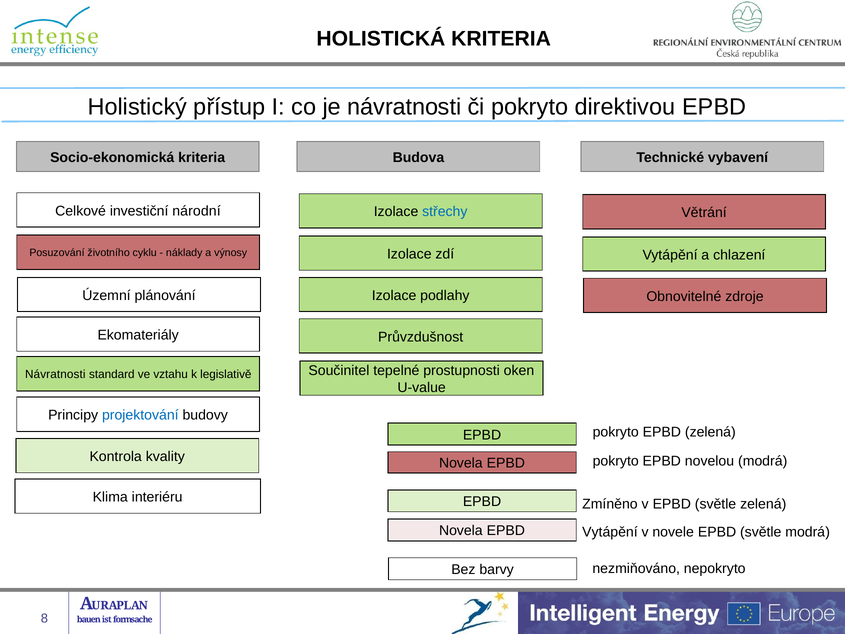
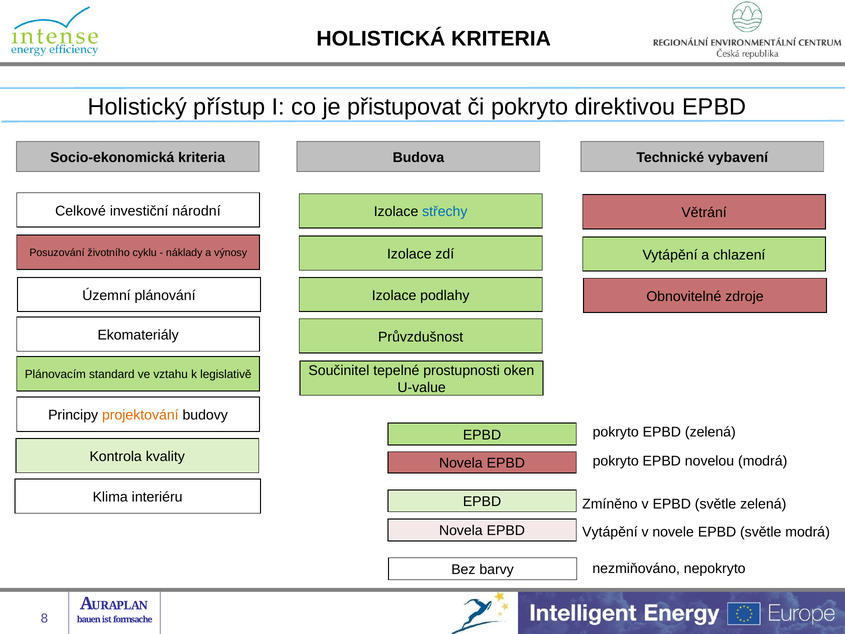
je návratnosti: návratnosti -> přistupovat
Návratnosti at (55, 374): Návratnosti -> Plánovacím
projektování colour: blue -> orange
